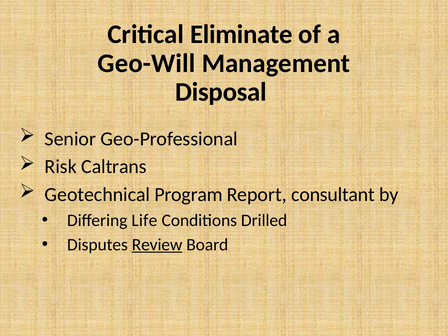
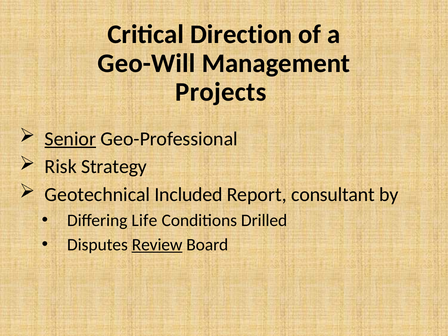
Eliminate: Eliminate -> Direction
Disposal: Disposal -> Projects
Senior underline: none -> present
Caltrans: Caltrans -> Strategy
Program: Program -> Included
